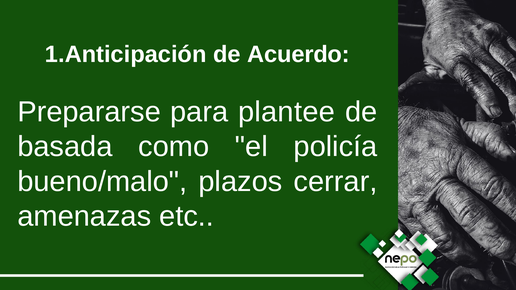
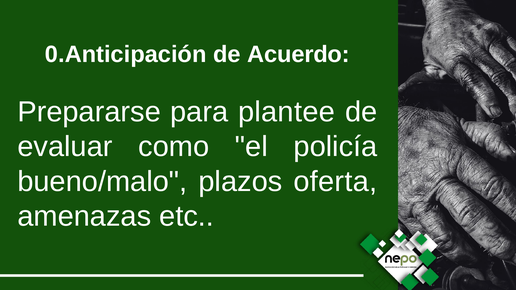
1.Anticipación: 1.Anticipación -> 0.Anticipación
basada: basada -> evaluar
cerrar: cerrar -> oferta
